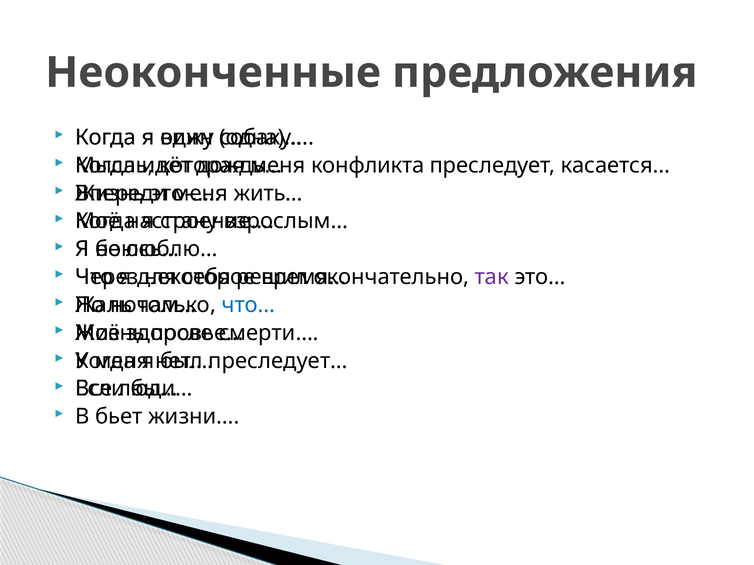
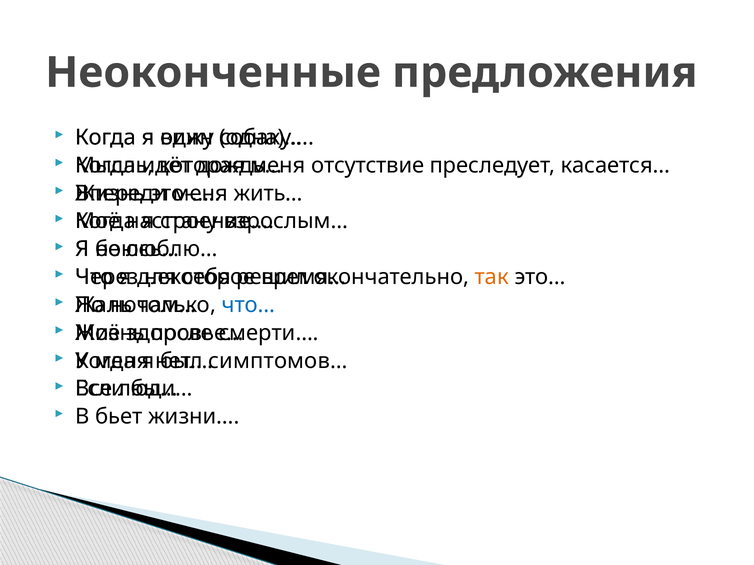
конфликта: конфликта -> отсутствие
так colour: purple -> orange
преследует…: преследует… -> симптомов…
